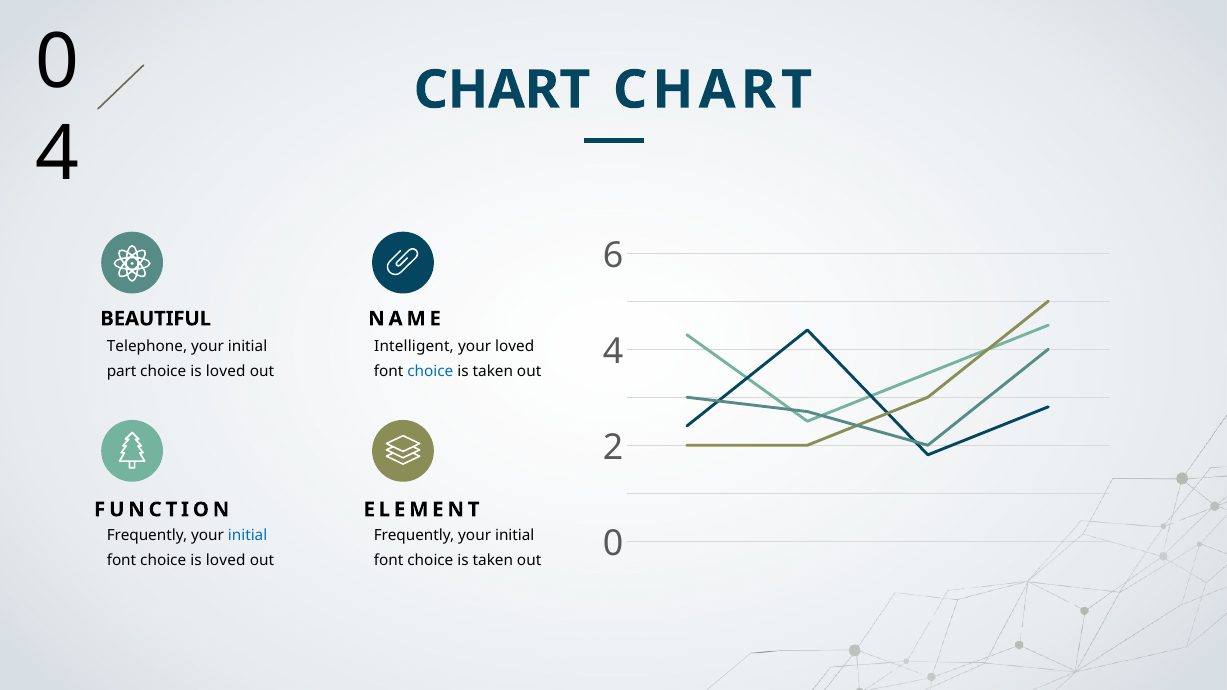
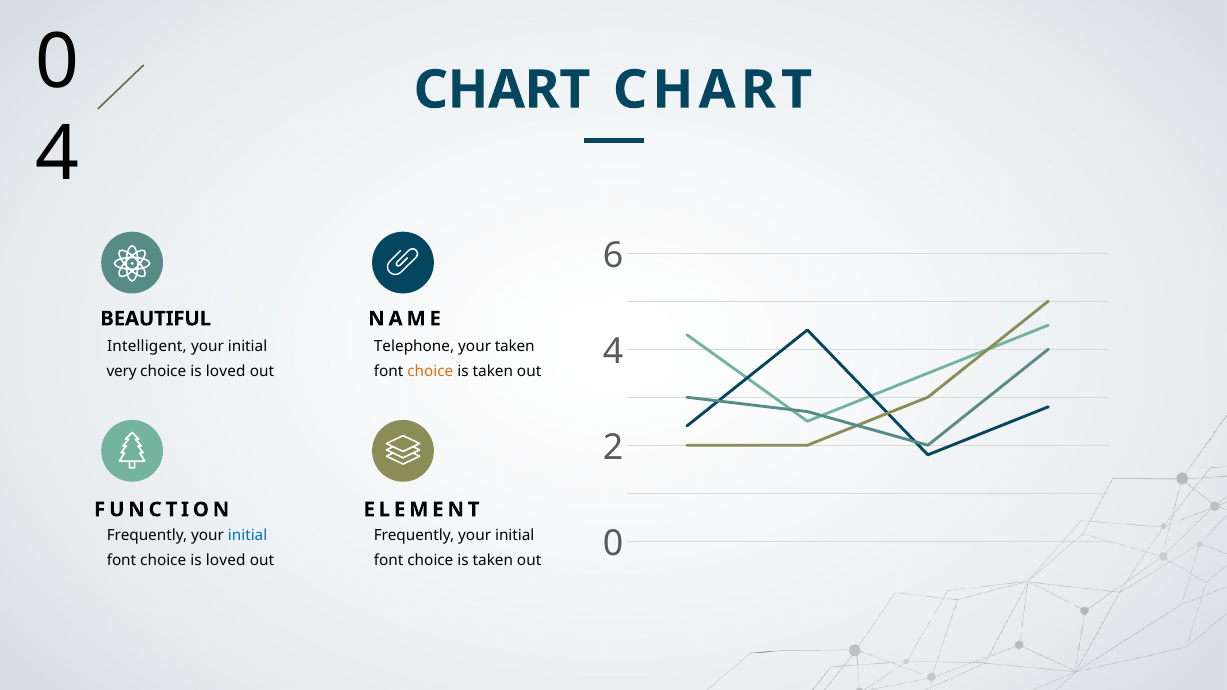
Telephone: Telephone -> Intelligent
Intelligent: Intelligent -> Telephone
your loved: loved -> taken
part: part -> very
choice at (430, 372) colour: blue -> orange
